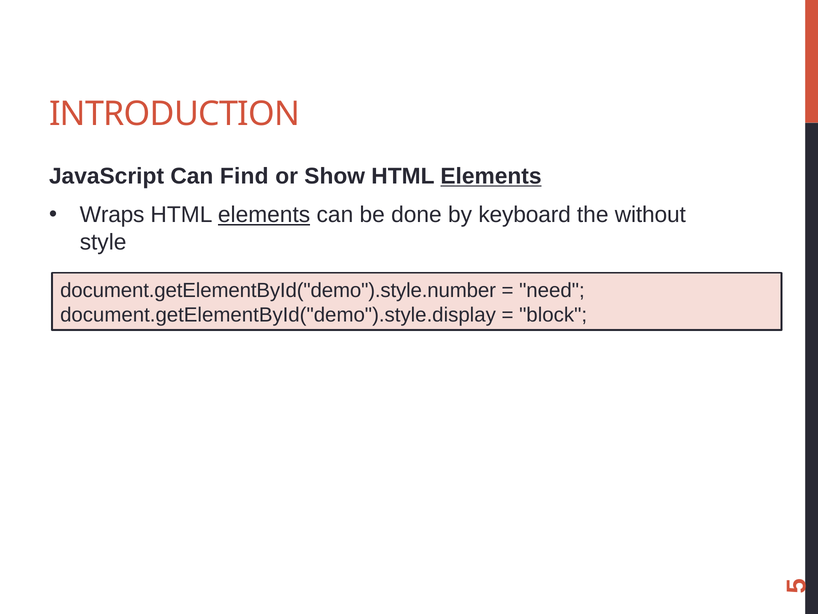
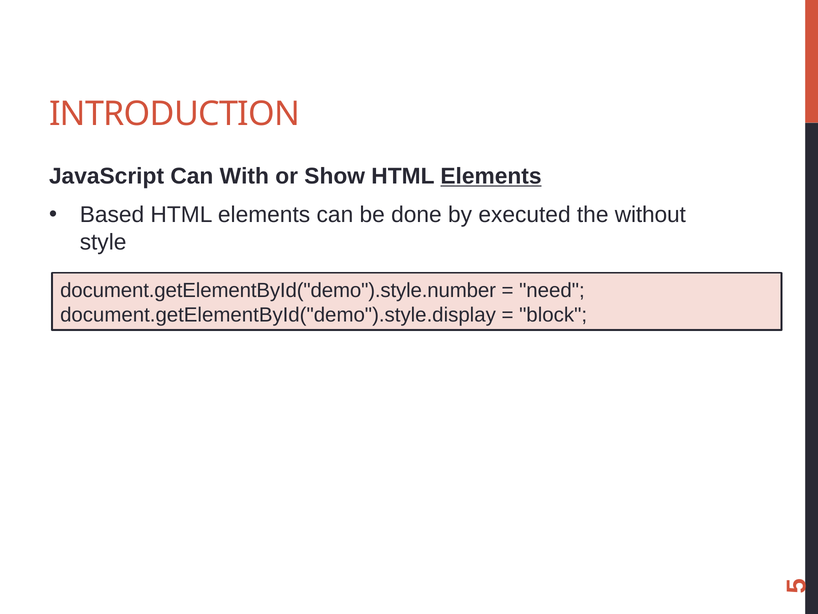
Find: Find -> With
Wraps: Wraps -> Based
elements at (264, 215) underline: present -> none
keyboard: keyboard -> executed
